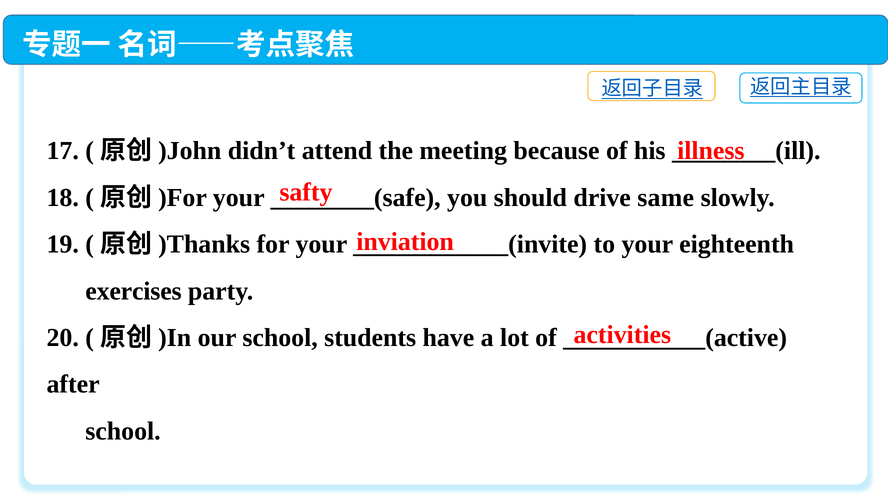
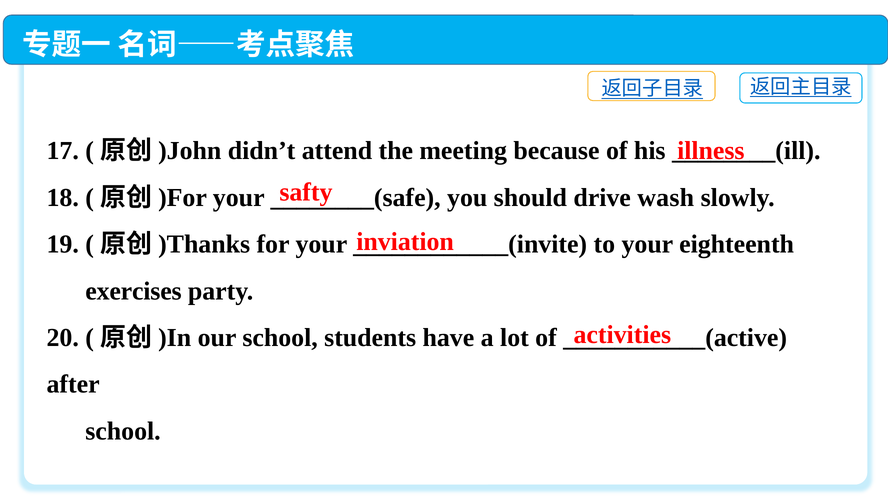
same: same -> wash
